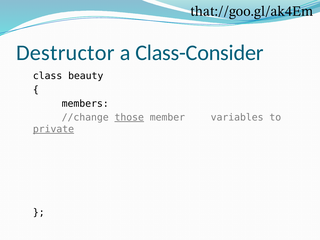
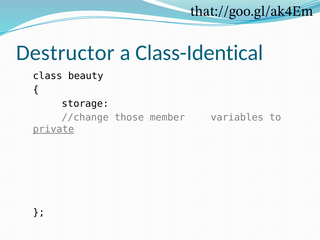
Class-Consider: Class-Consider -> Class-Identical
members: members -> storage
those underline: present -> none
